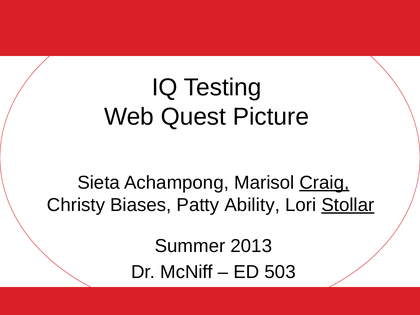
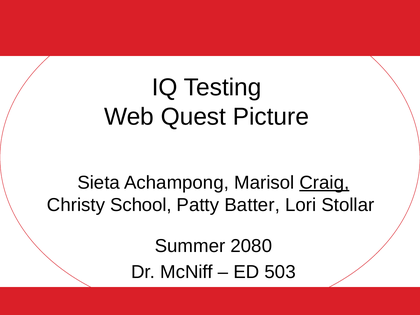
Biases: Biases -> School
Ability: Ability -> Batter
Stollar underline: present -> none
2013: 2013 -> 2080
